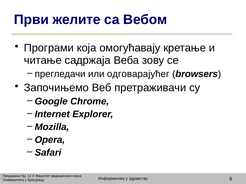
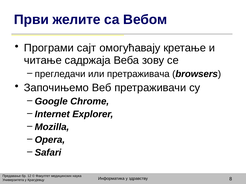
која: која -> сајт
одговарајућег: одговарајућег -> претраживача
